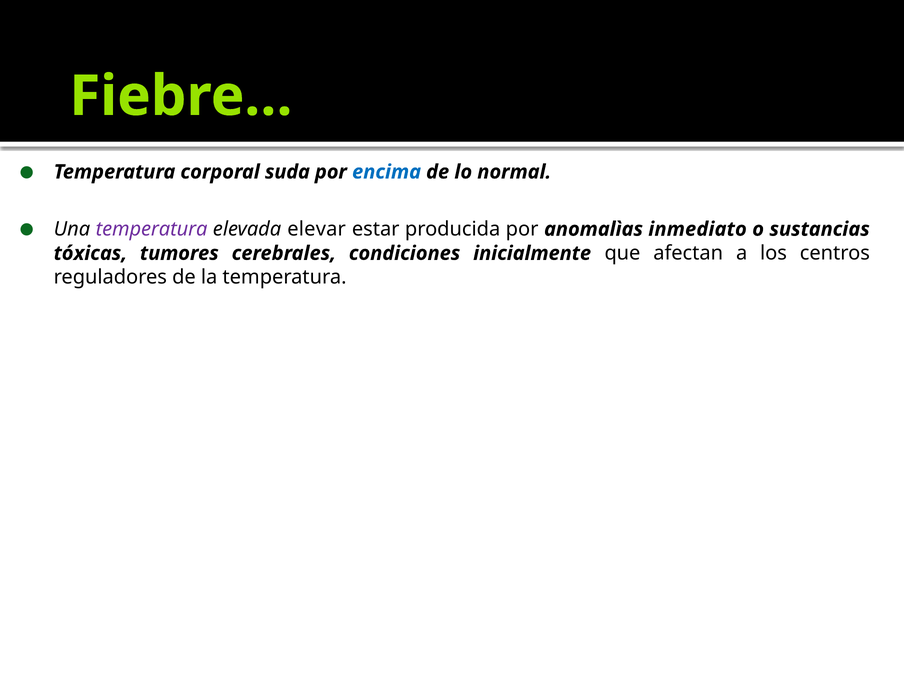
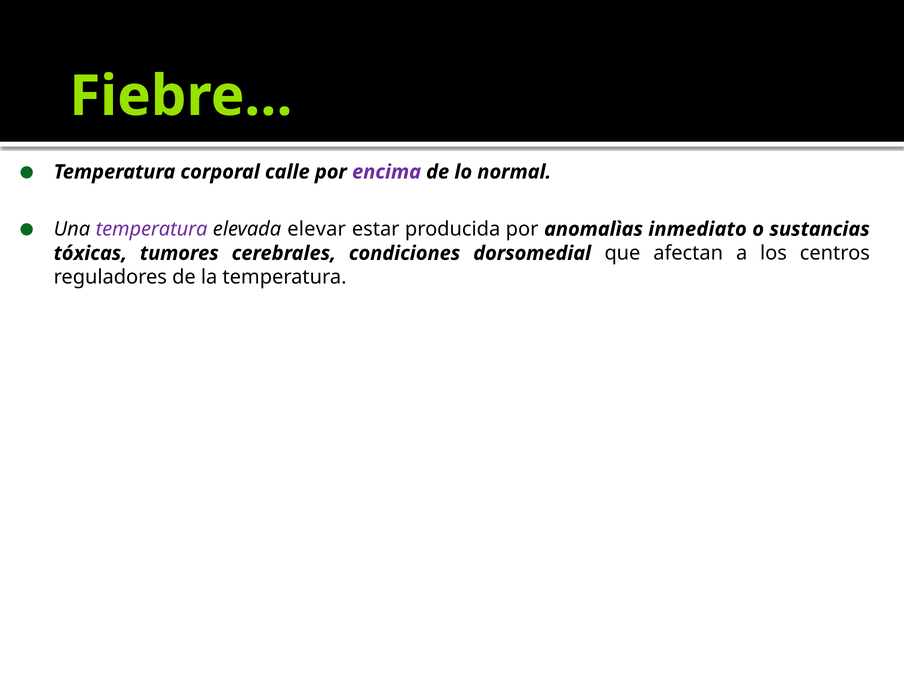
suda: suda -> calle
encima colour: blue -> purple
inicialmente: inicialmente -> dorsomedial
